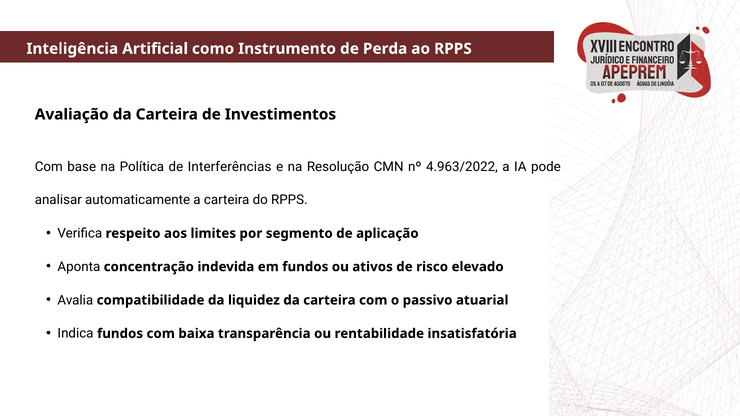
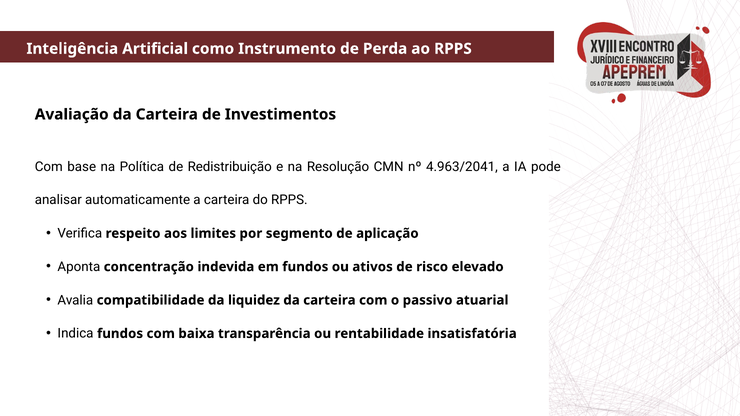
Interferências: Interferências -> Redistribuição
4.963/2022: 4.963/2022 -> 4.963/2041
